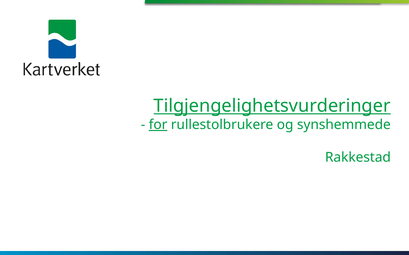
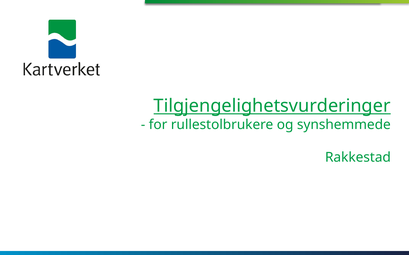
for underline: present -> none
